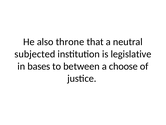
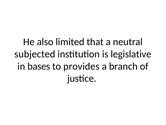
throne: throne -> limited
between: between -> provides
choose: choose -> branch
